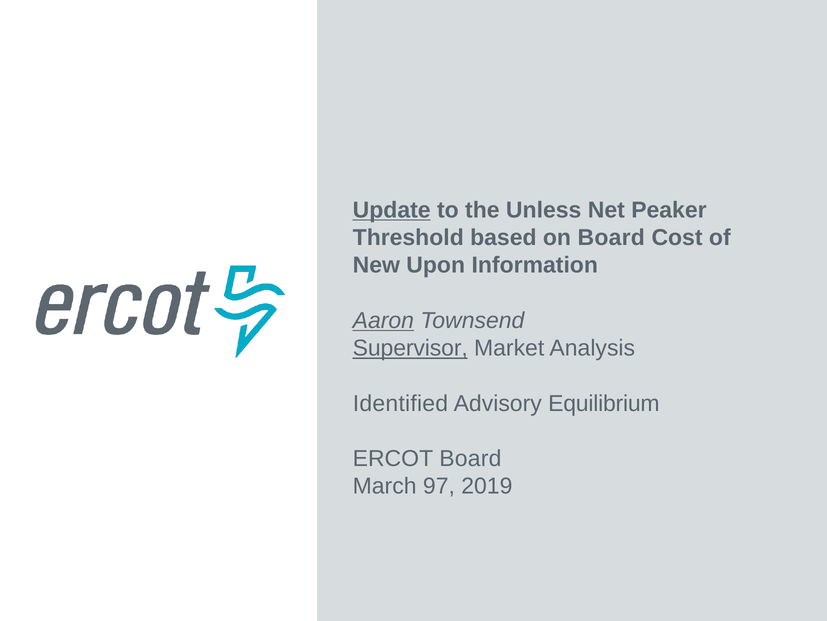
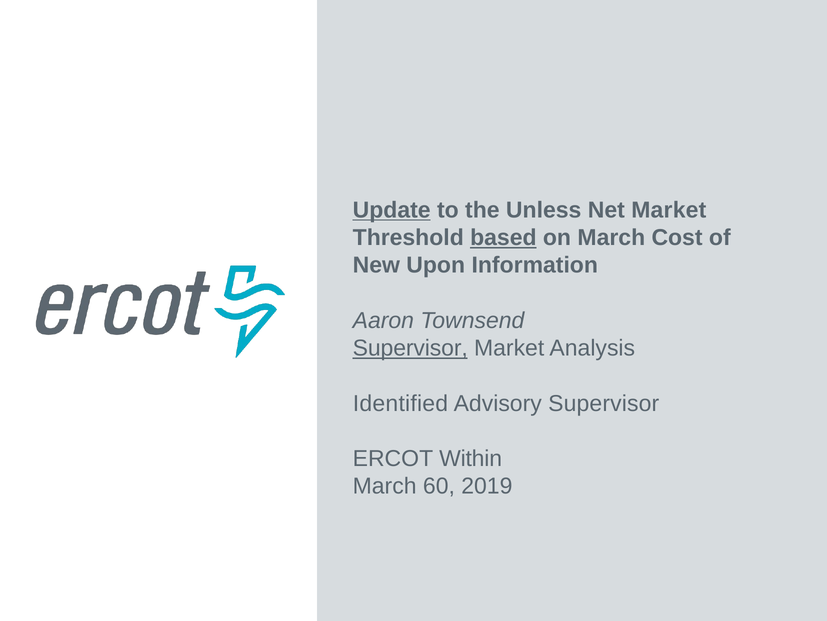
Net Peaker: Peaker -> Market
based underline: none -> present
on Board: Board -> March
Aaron underline: present -> none
Advisory Equilibrium: Equilibrium -> Supervisor
ERCOT Board: Board -> Within
97: 97 -> 60
